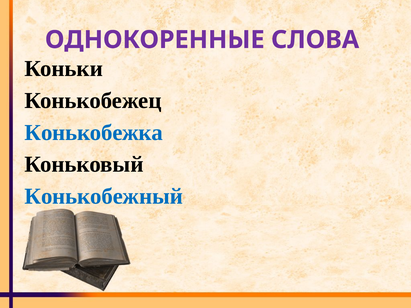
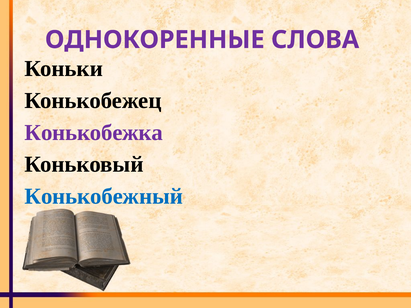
Конькобежка colour: blue -> purple
